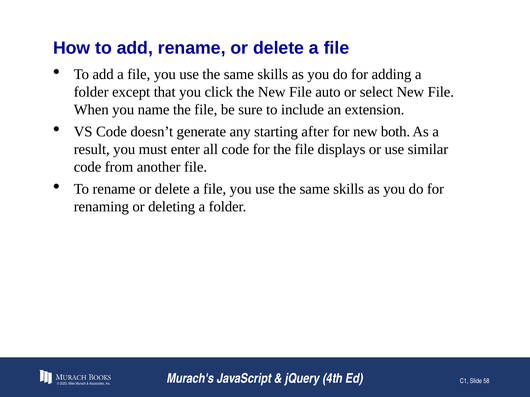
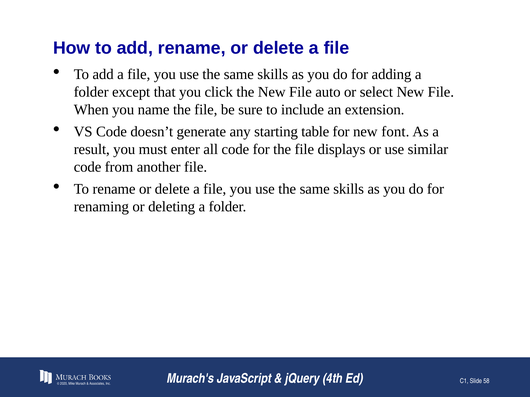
after: after -> table
both: both -> font
